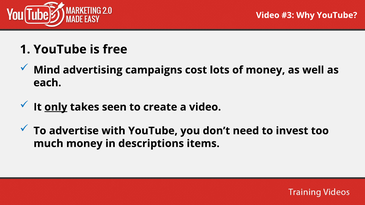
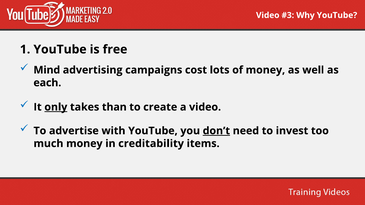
seen: seen -> than
don’t underline: none -> present
descriptions: descriptions -> creditability
